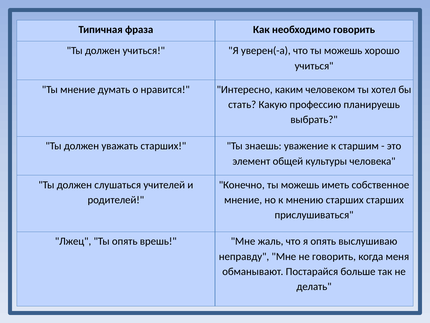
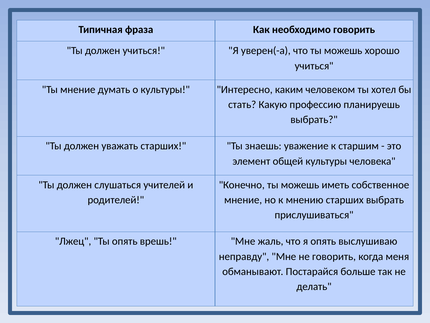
о нравится: нравится -> культуры
старших старших: старших -> выбрать
